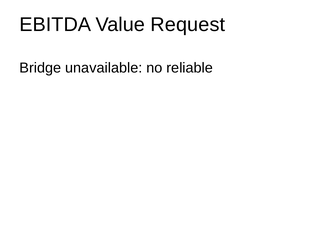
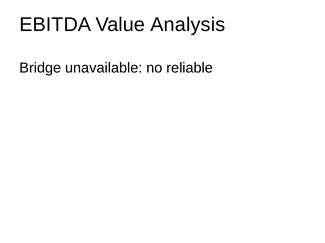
Request: Request -> Analysis
